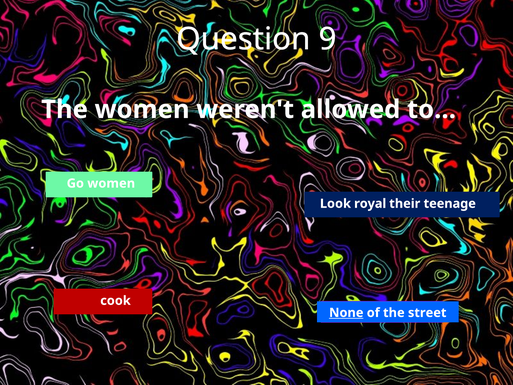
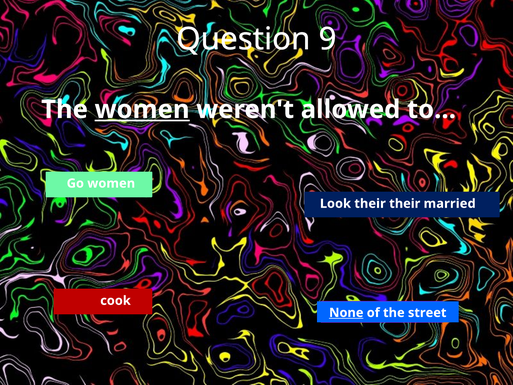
women at (142, 109) underline: none -> present
Look royal: royal -> their
teenage: teenage -> married
